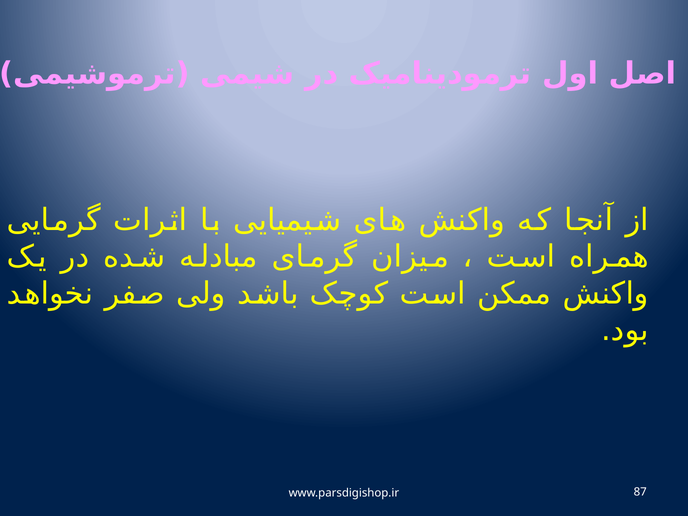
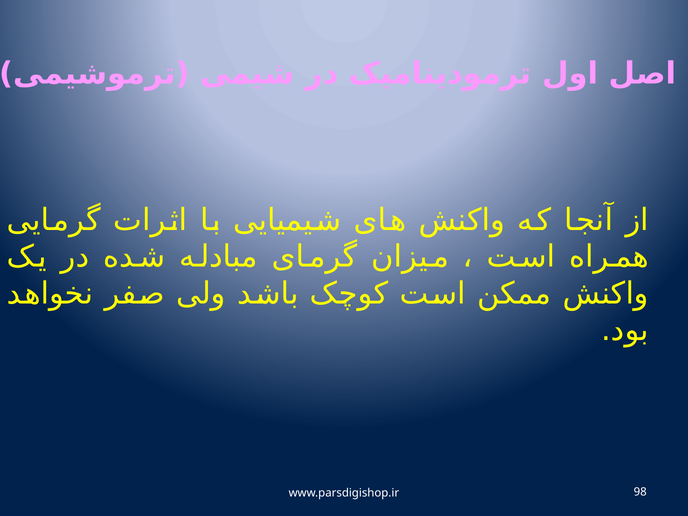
87: 87 -> 98
